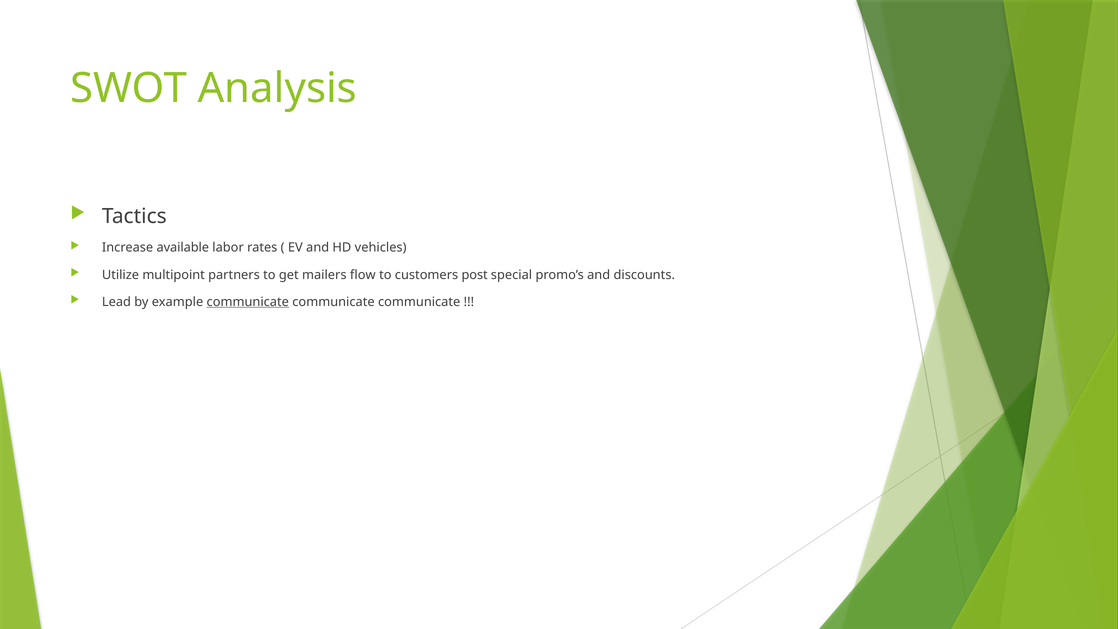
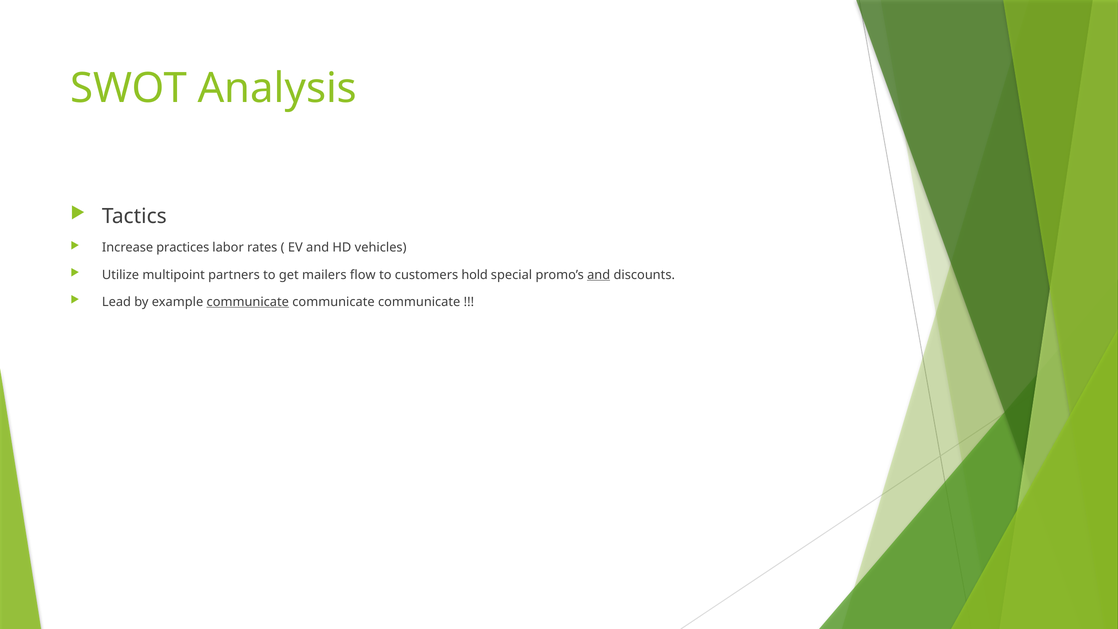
available: available -> practices
post: post -> hold
and at (599, 275) underline: none -> present
